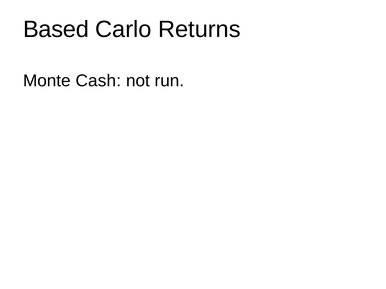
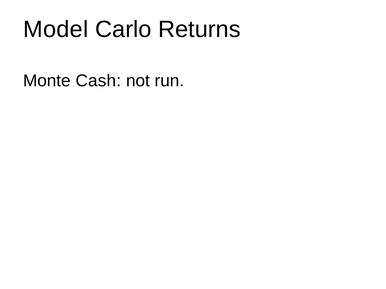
Based: Based -> Model
